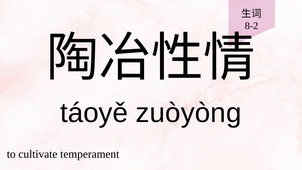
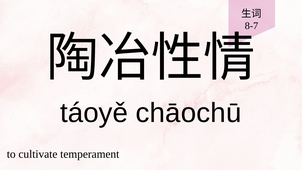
8-2: 8-2 -> 8-7
zuòyòng: zuòyòng -> chāochū
